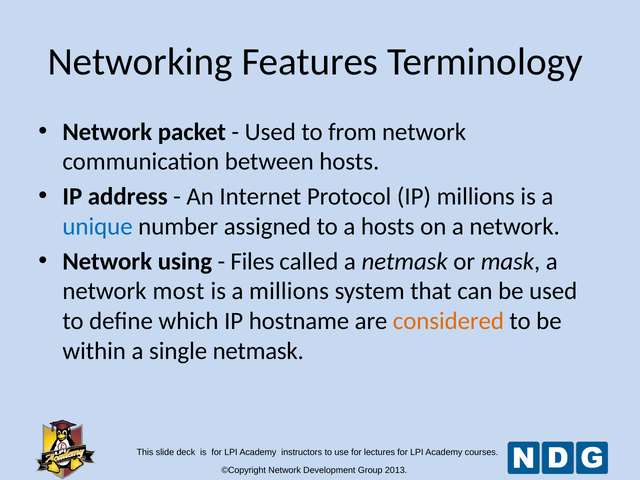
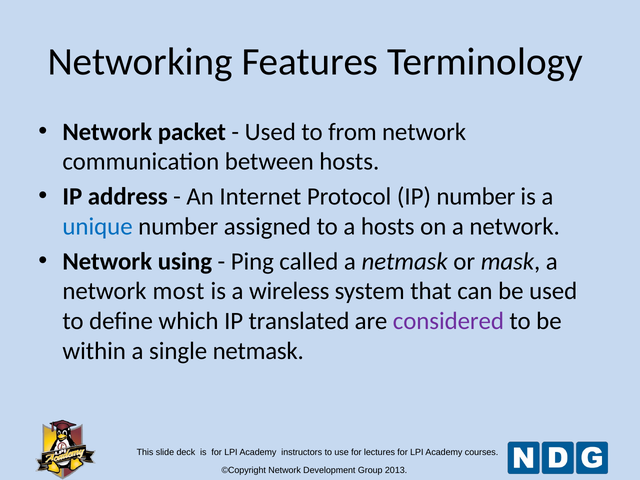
IP millions: millions -> number
Files: Files -> Ping
a millions: millions -> wireless
hostname: hostname -> translated
considered colour: orange -> purple
